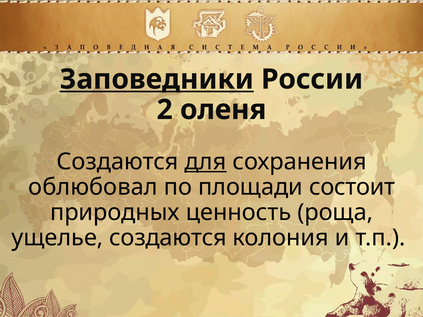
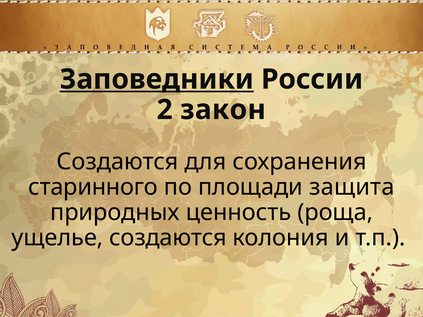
оленя: оленя -> закон
для underline: present -> none
облюбовал: облюбовал -> старинного
состоит: состоит -> защита
